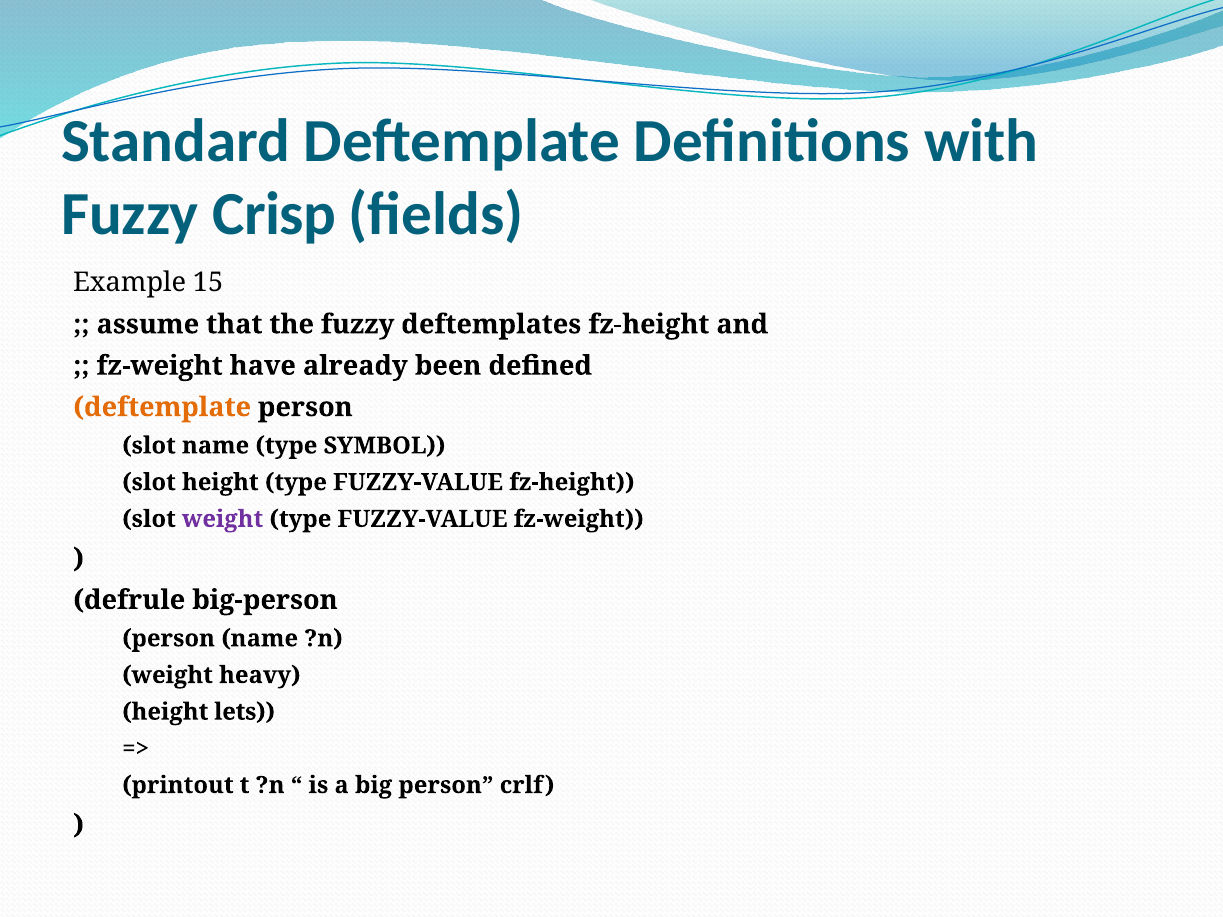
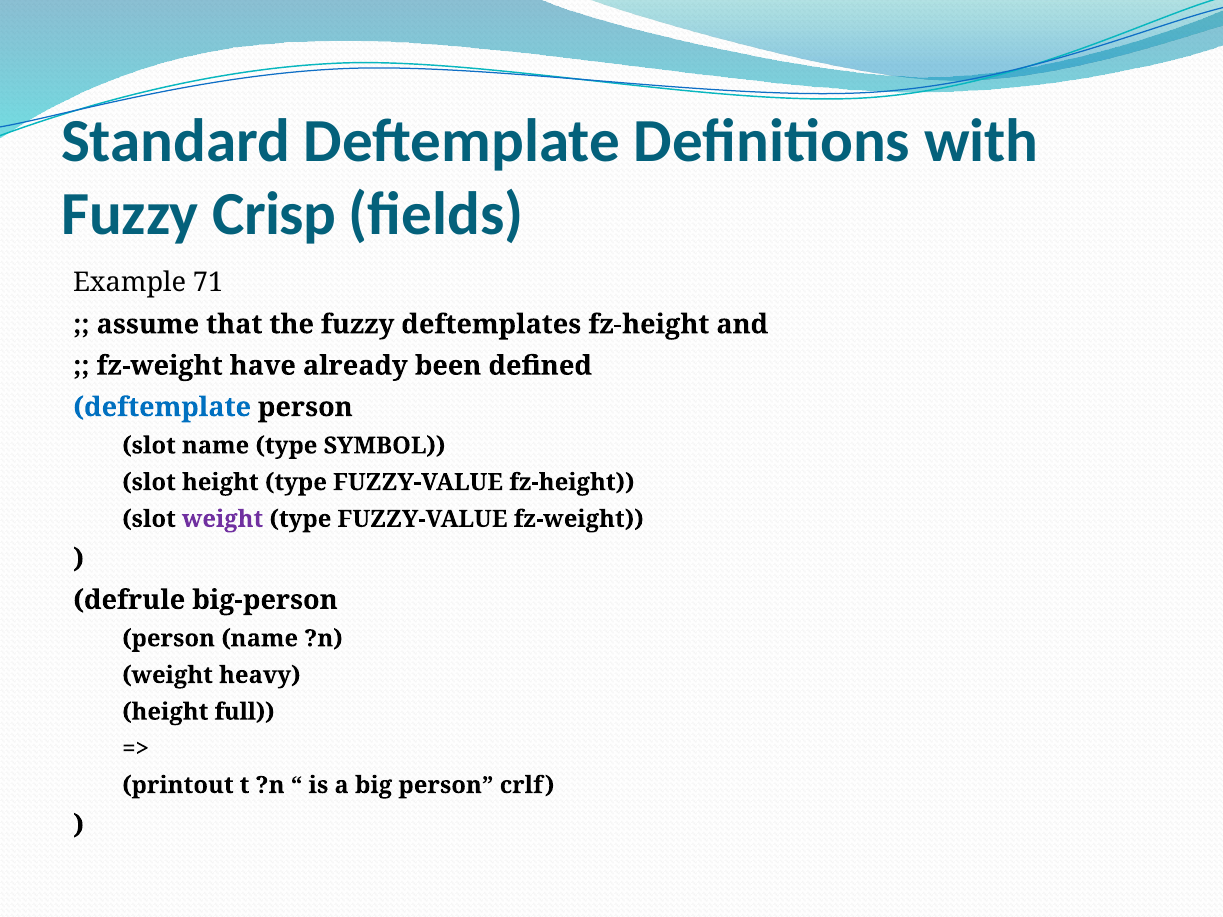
15: 15 -> 71
deftemplate at (162, 407) colour: orange -> blue
lets: lets -> full
